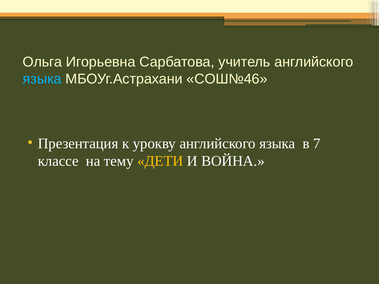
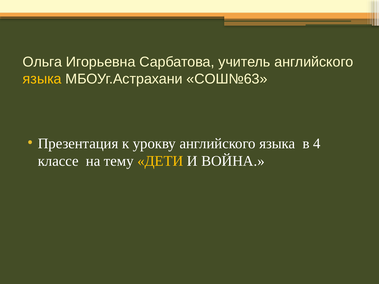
языка at (42, 79) colour: light blue -> yellow
СОШ№46: СОШ№46 -> СОШ№63
7: 7 -> 4
